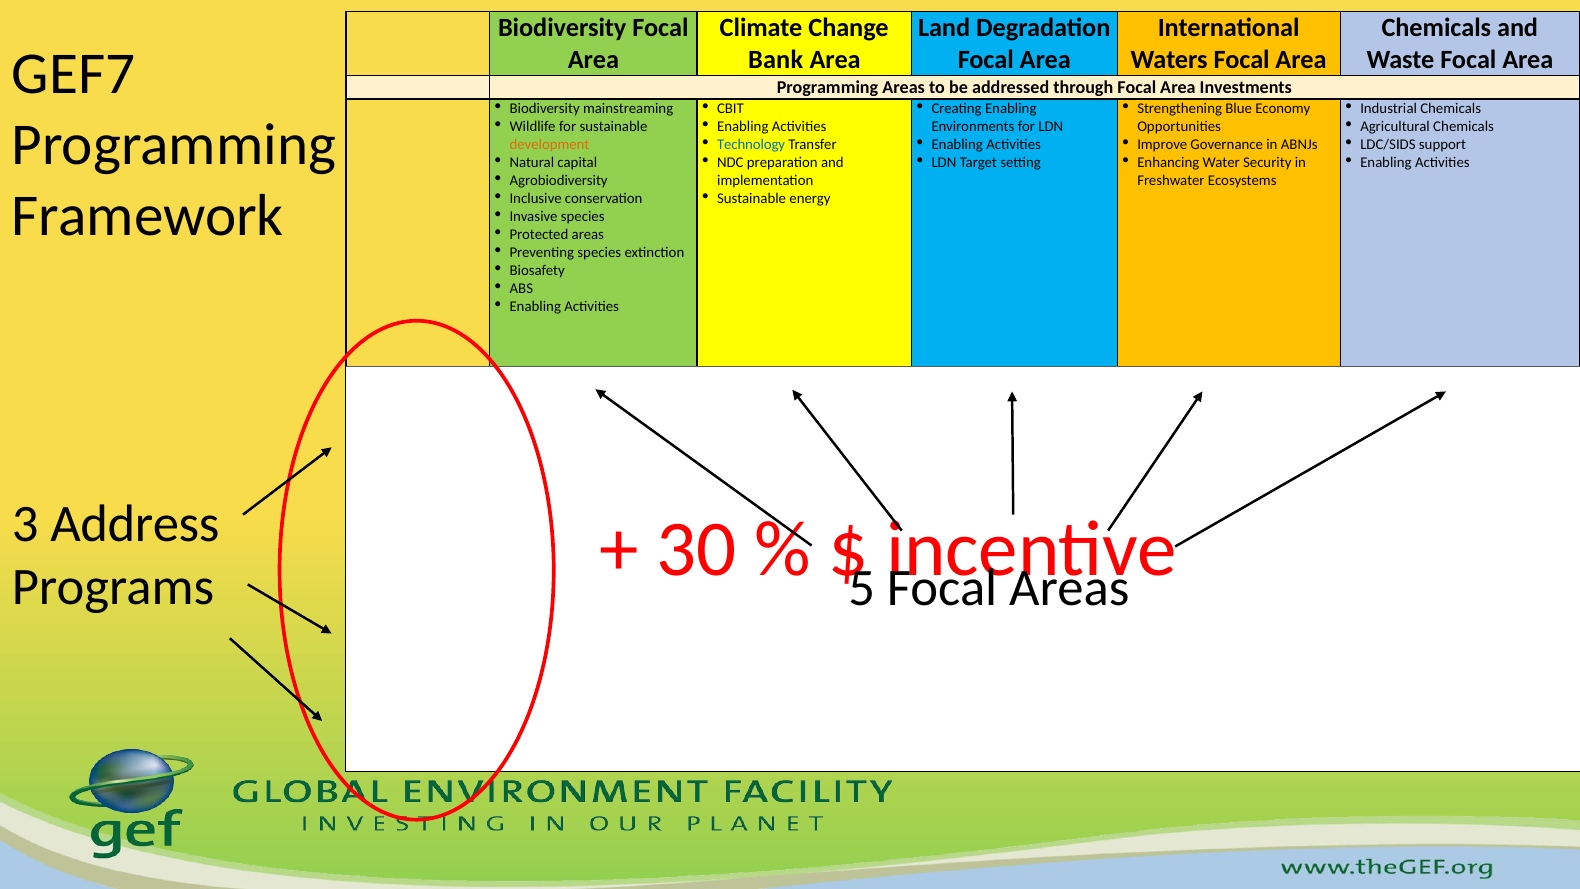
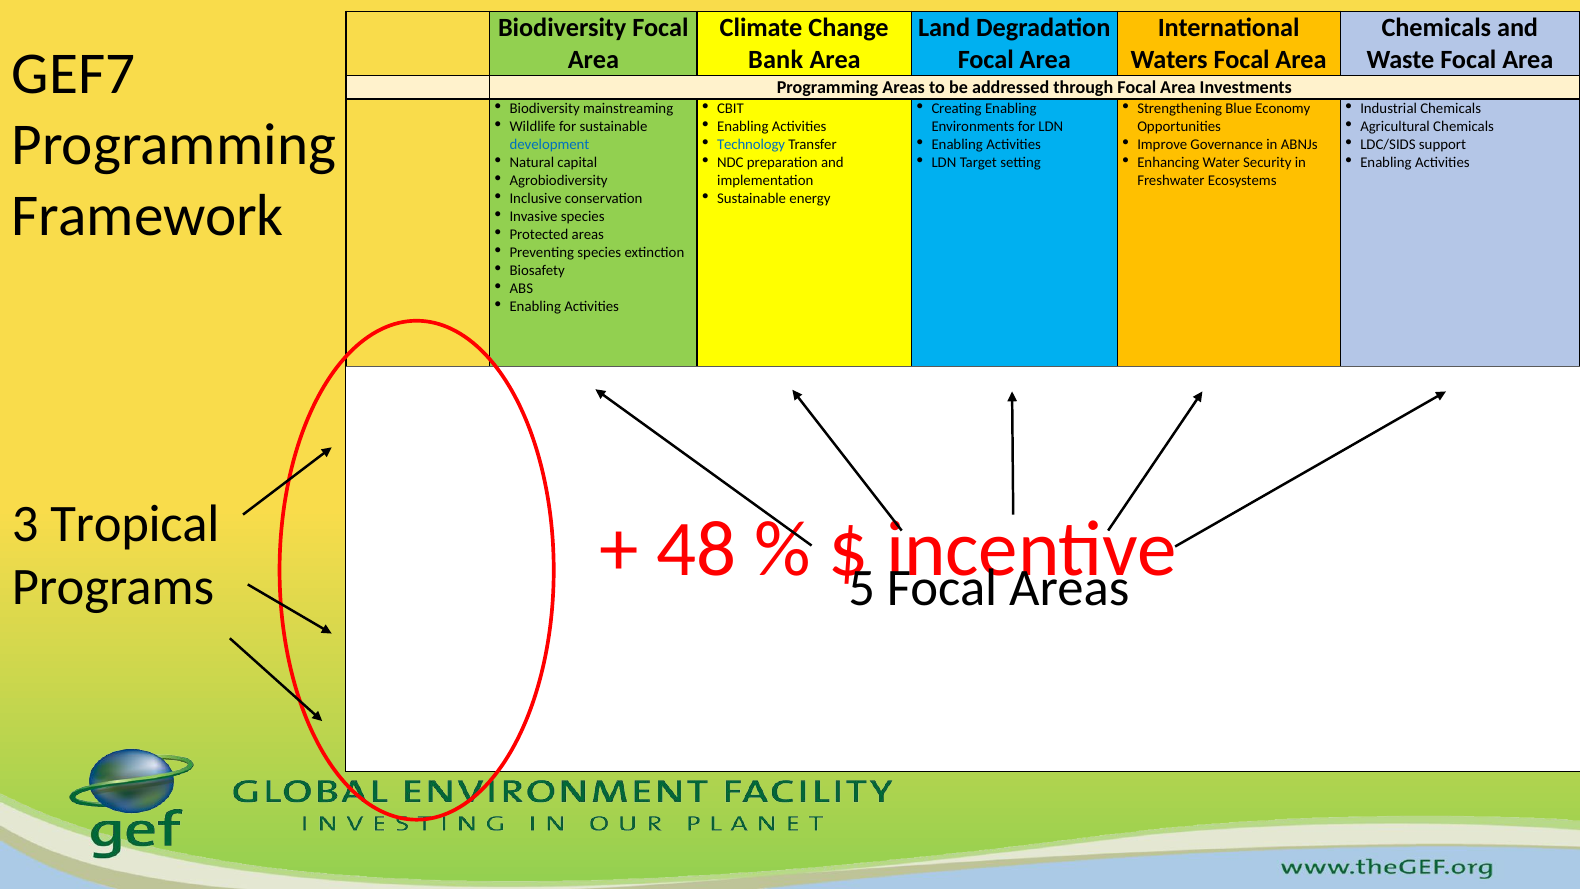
development colour: orange -> blue
Address: Address -> Tropical
30: 30 -> 48
